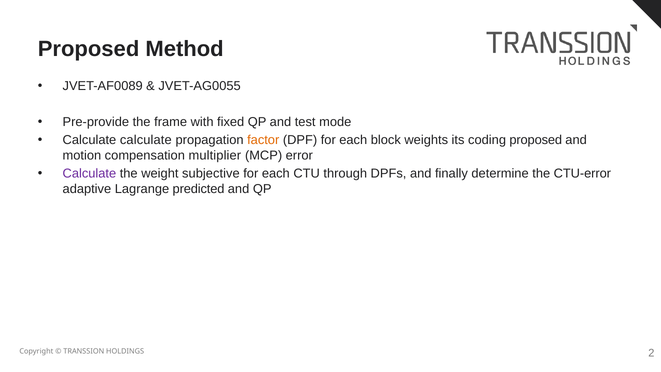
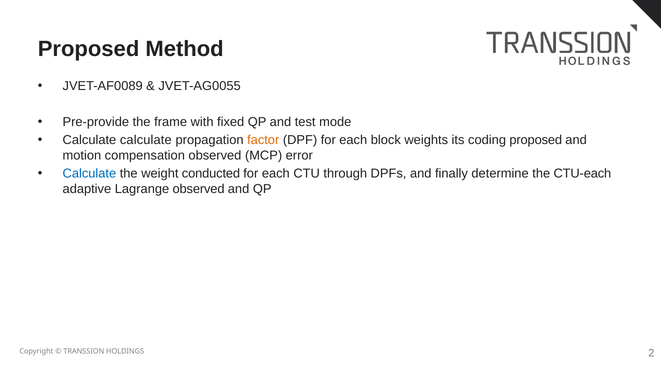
compensation multiplier: multiplier -> observed
Calculate at (89, 174) colour: purple -> blue
subjective: subjective -> conducted
CTU-error: CTU-error -> CTU-each
Lagrange predicted: predicted -> observed
